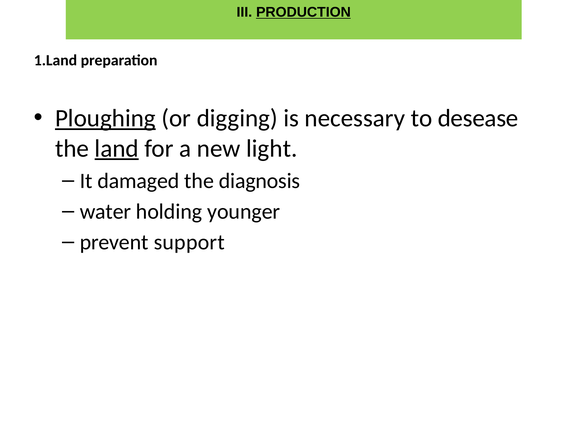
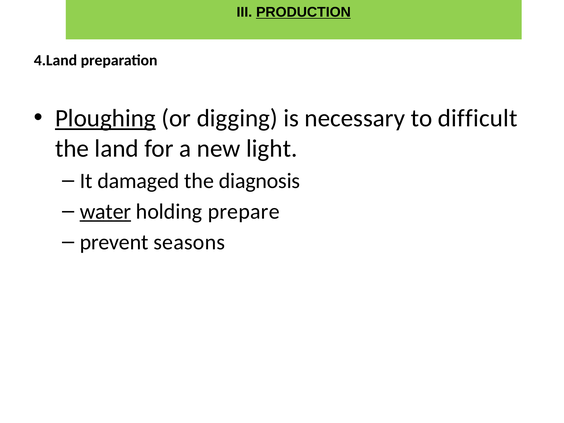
1.Land: 1.Land -> 4.Land
desease: desease -> difficult
land underline: present -> none
water underline: none -> present
younger: younger -> prepare
support: support -> seasons
